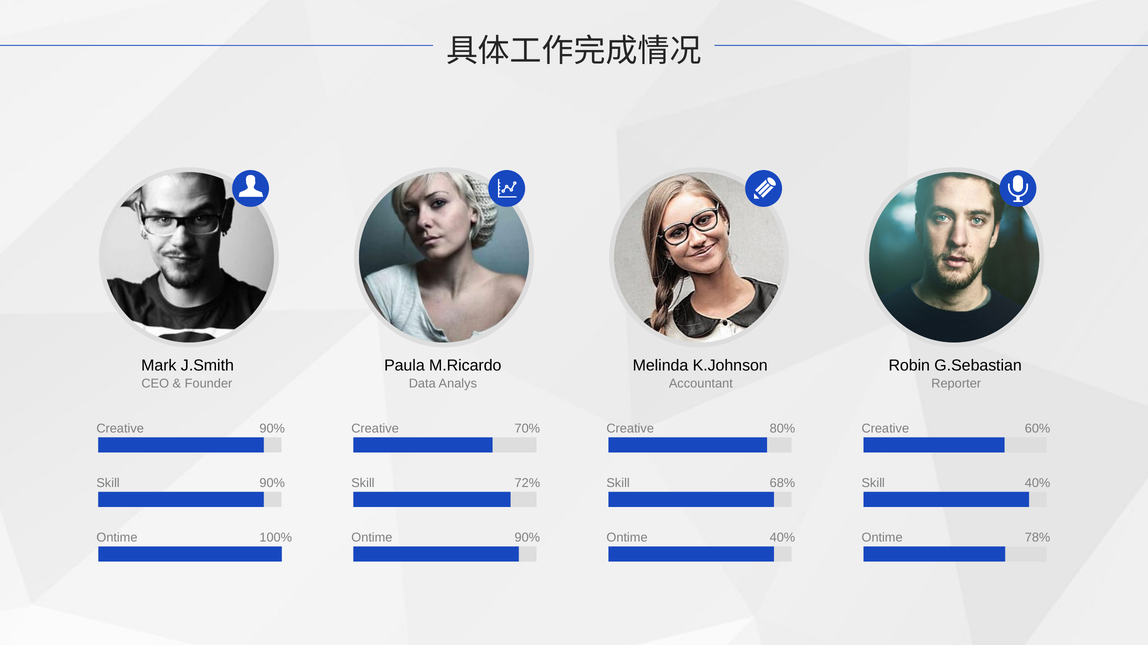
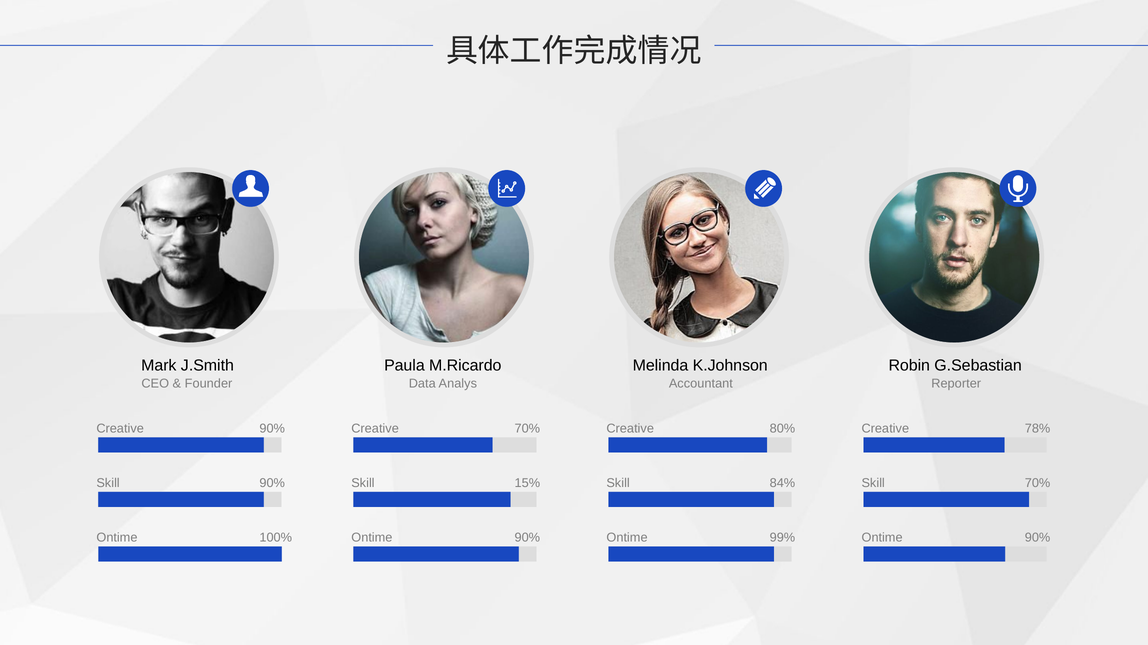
60%: 60% -> 78%
72%: 72% -> 15%
68%: 68% -> 84%
Skill 40%: 40% -> 70%
Ontime 40%: 40% -> 99%
78% at (1038, 538): 78% -> 90%
